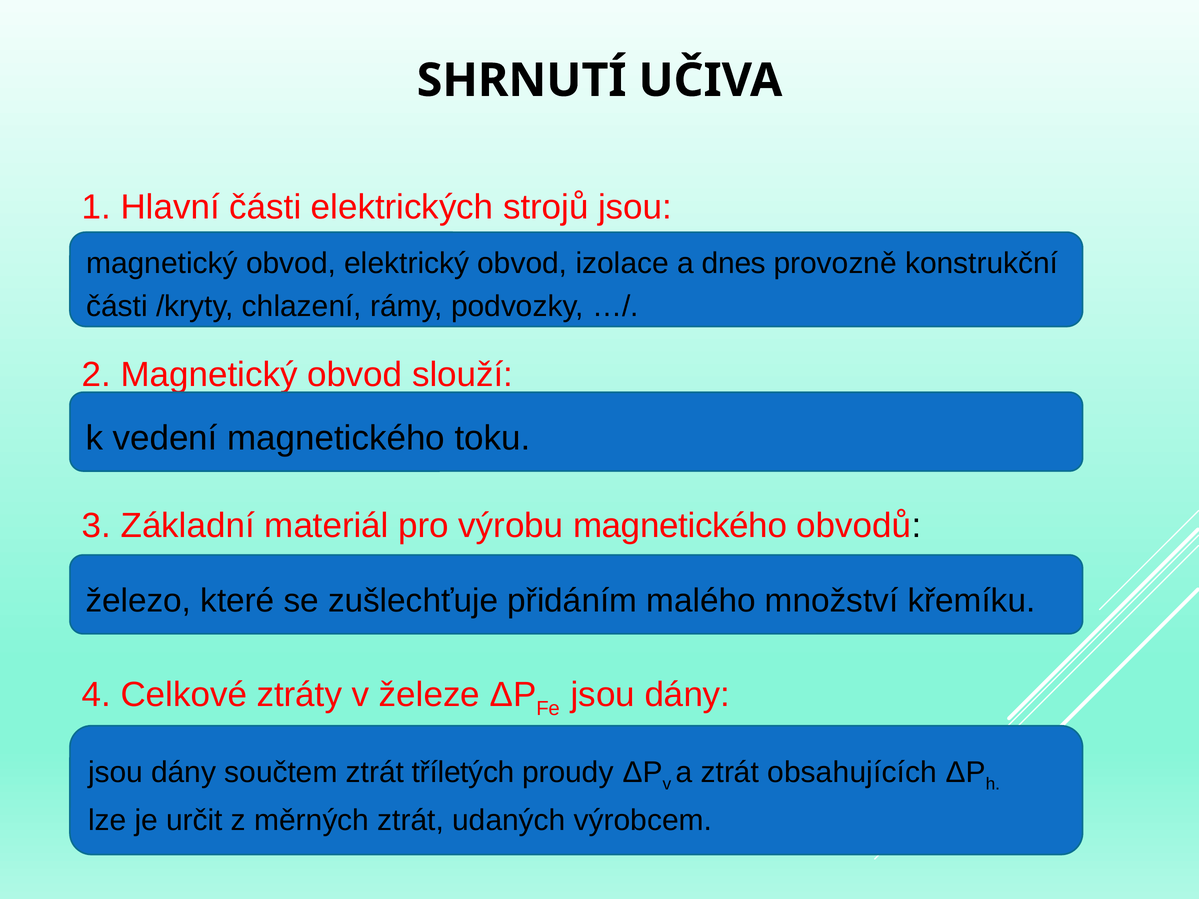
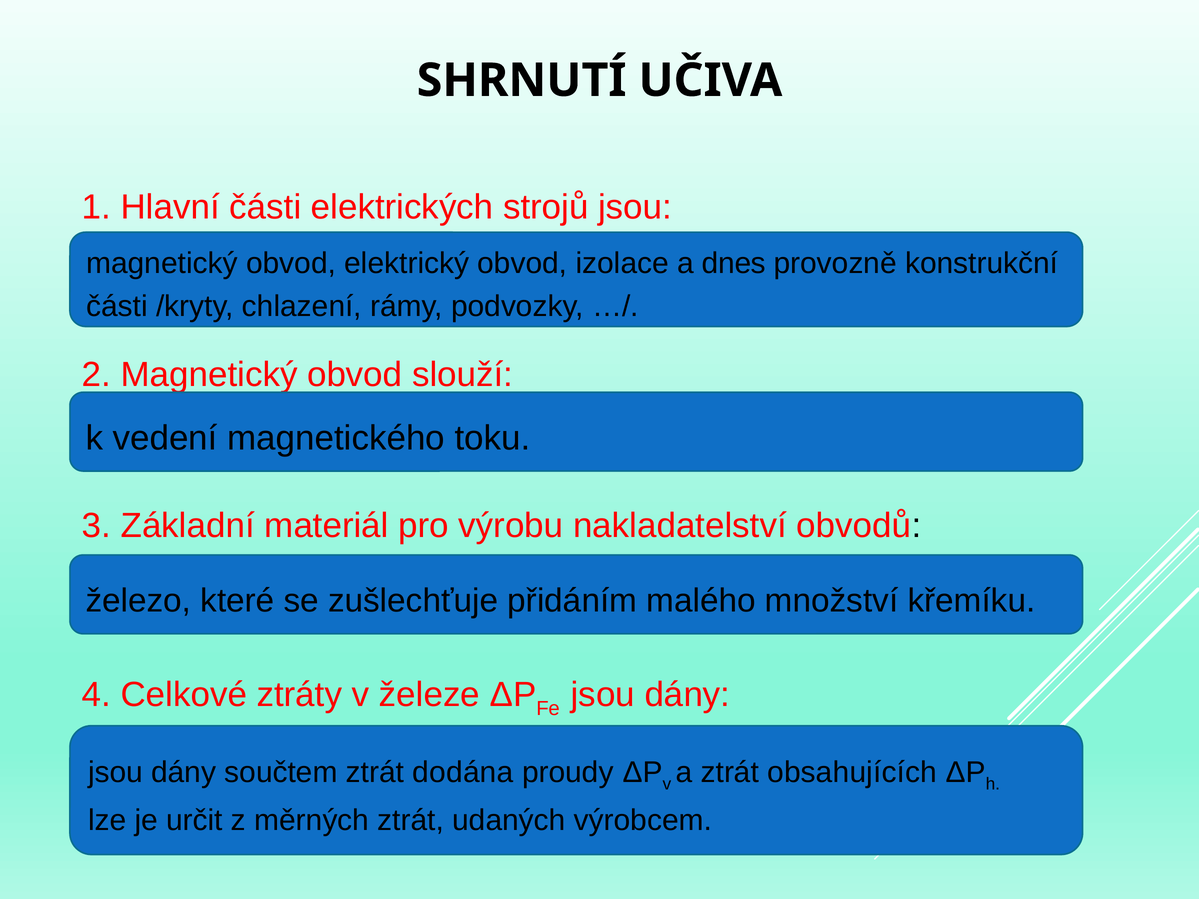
výrobu magnetického: magnetického -> nakladatelství
tříletých: tříletých -> dodána
